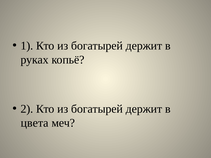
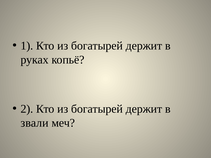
цвета: цвета -> звали
